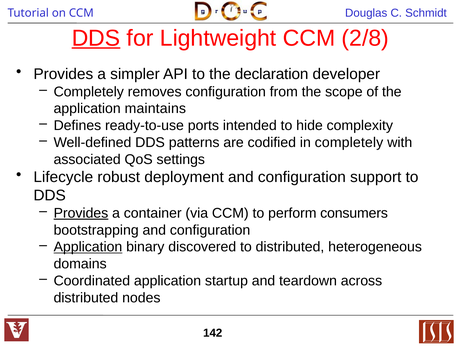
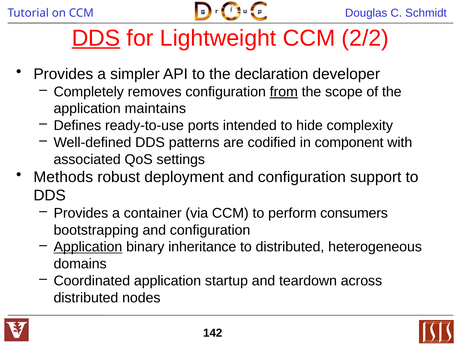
2/8: 2/8 -> 2/2
from underline: none -> present
in completely: completely -> component
Lifecycle: Lifecycle -> Methods
Provides at (81, 213) underline: present -> none
discovered: discovered -> inheritance
